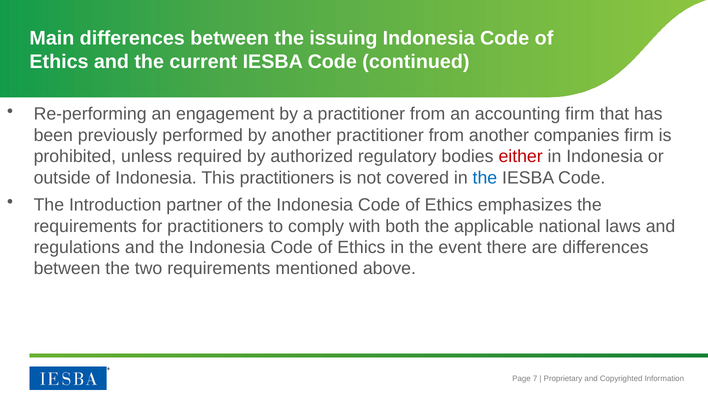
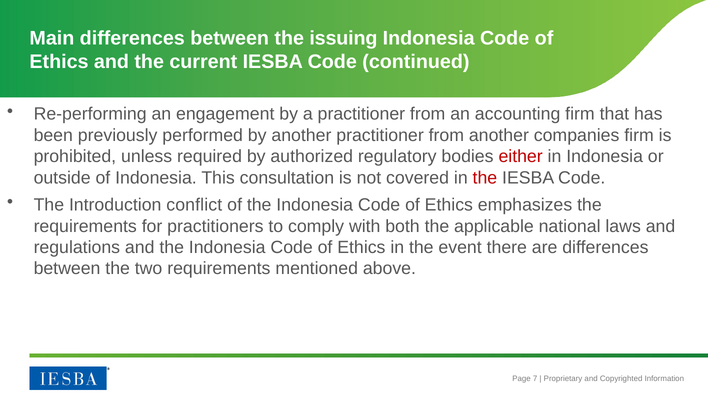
This practitioners: practitioners -> consultation
the at (485, 178) colour: blue -> red
partner: partner -> conflict
